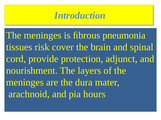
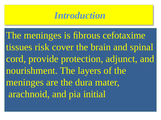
pneumonia: pneumonia -> cefotaxime
hours: hours -> initial
